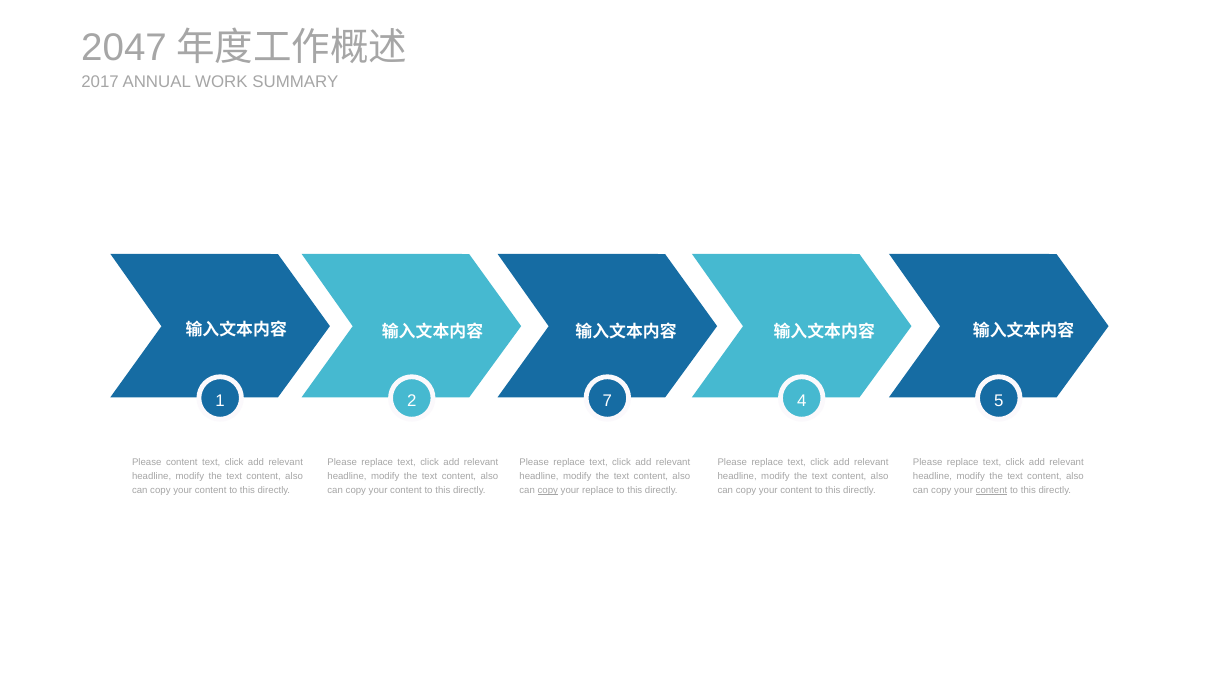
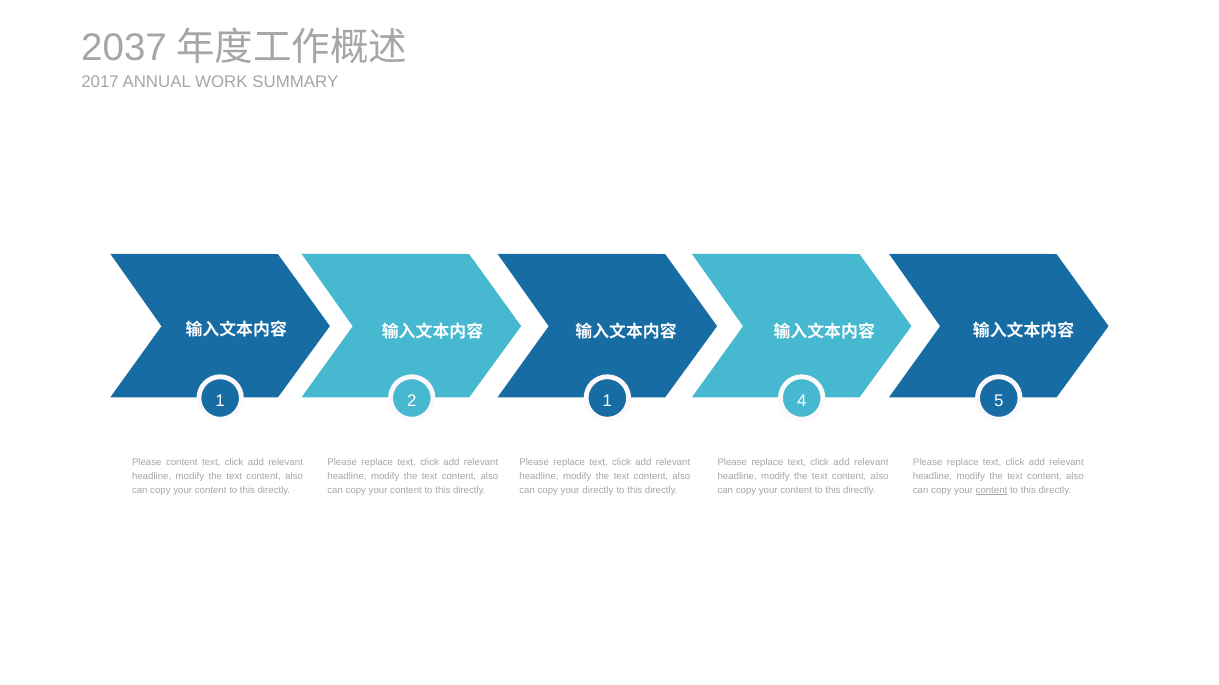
2047: 2047 -> 2037
2 7: 7 -> 1
copy at (548, 491) underline: present -> none
your replace: replace -> directly
